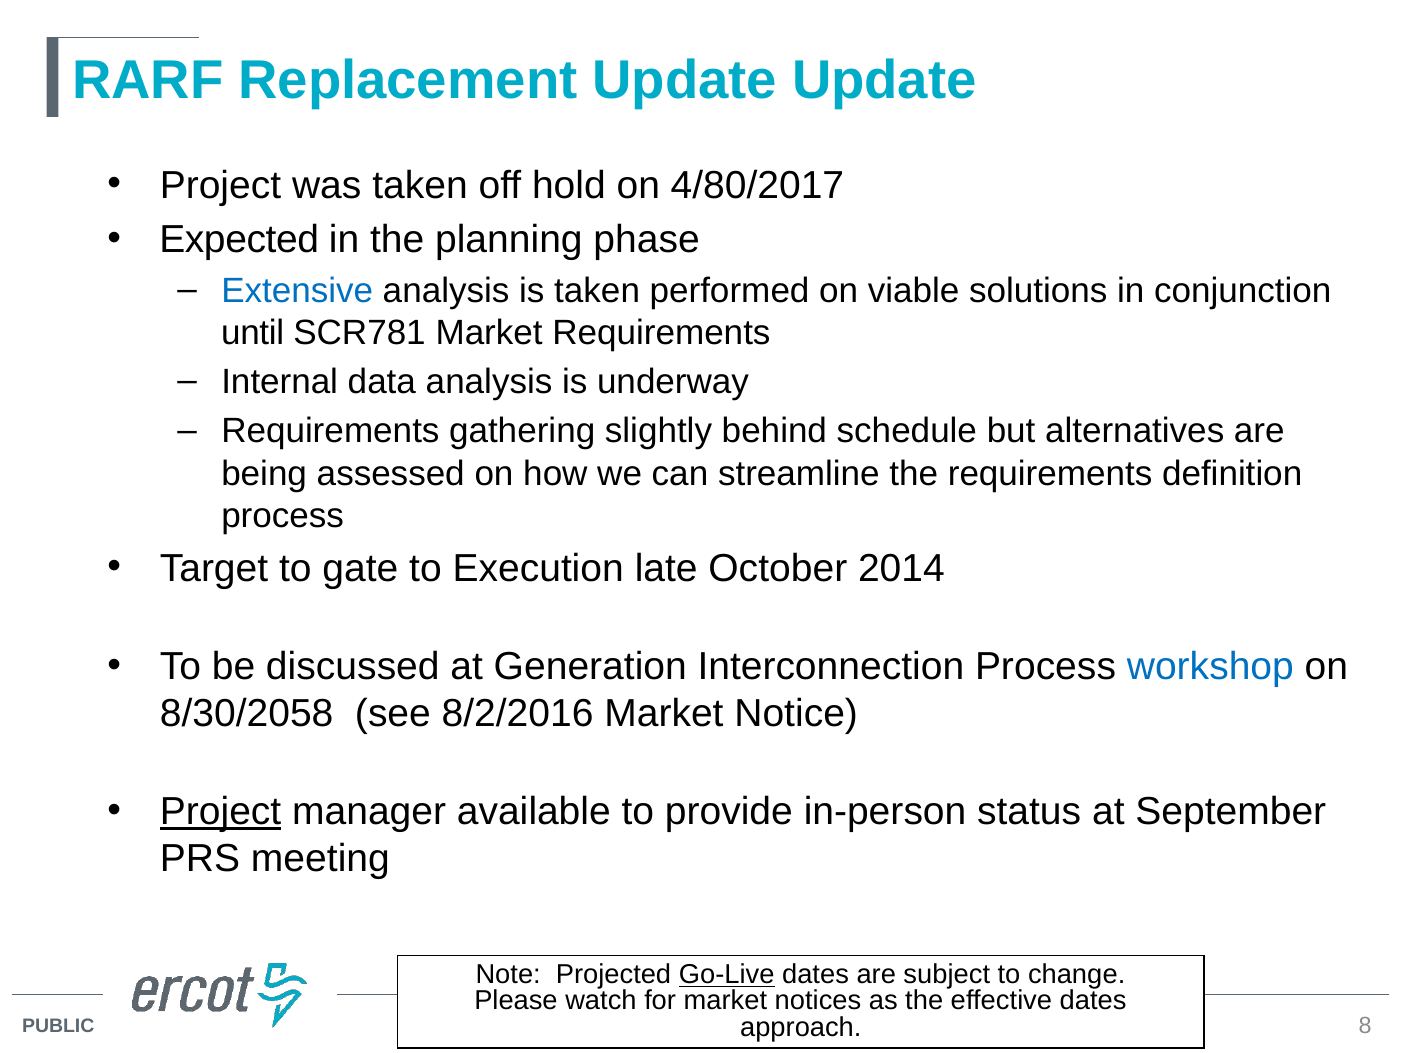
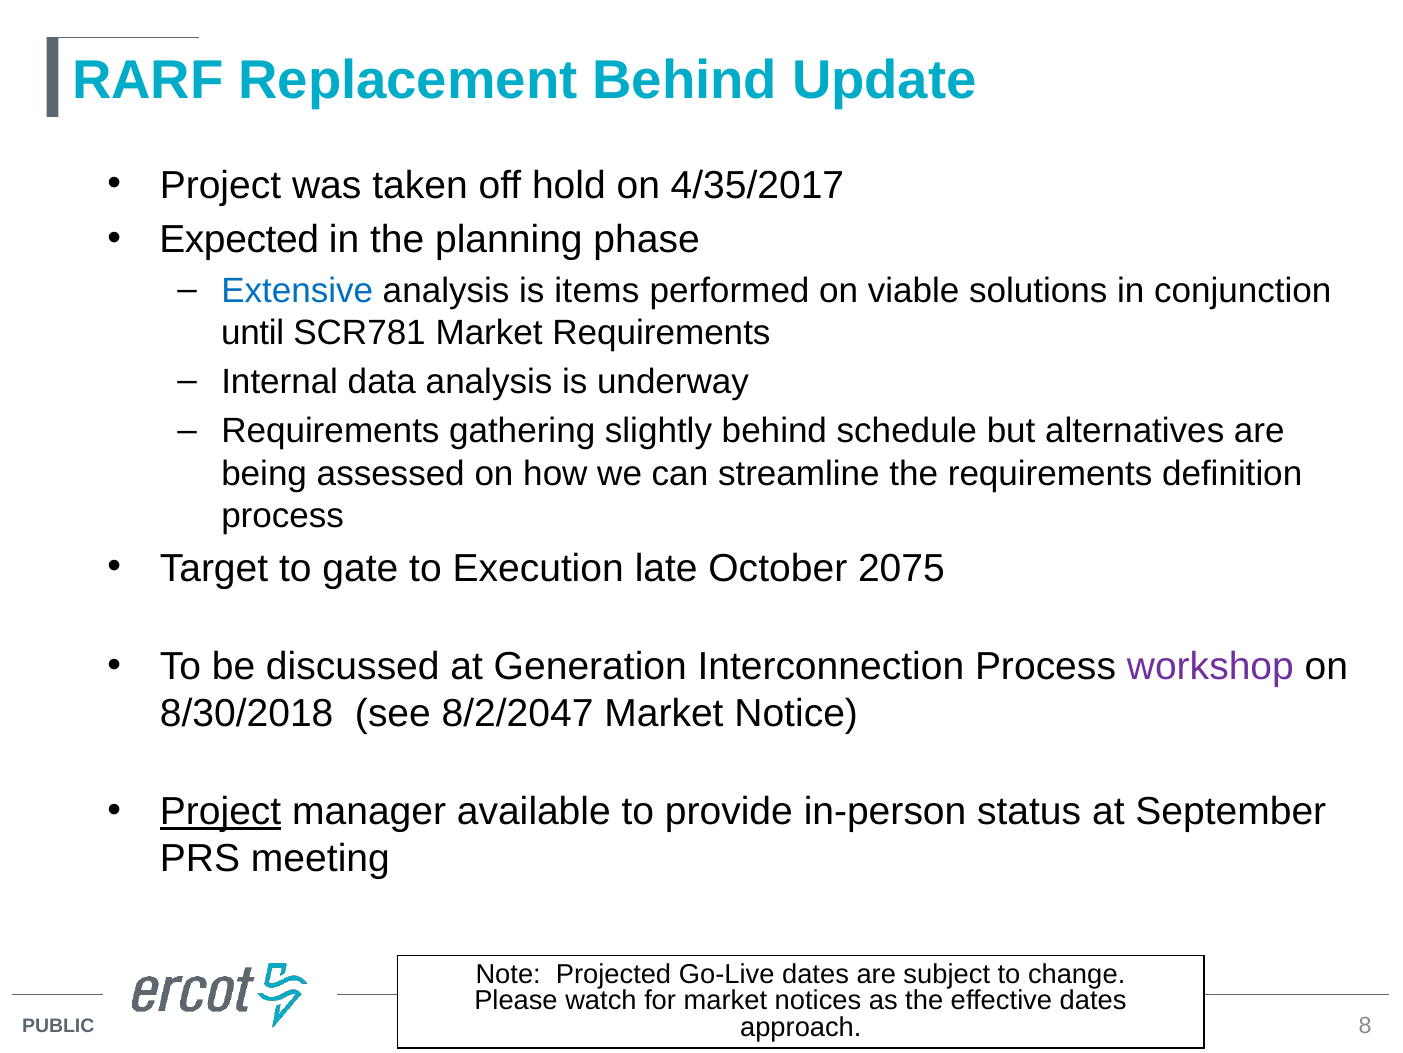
Replacement Update: Update -> Behind
4/80/2017: 4/80/2017 -> 4/35/2017
is taken: taken -> items
2014: 2014 -> 2075
workshop colour: blue -> purple
8/30/2058: 8/30/2058 -> 8/30/2018
8/2/2016: 8/2/2016 -> 8/2/2047
Go-Live underline: present -> none
